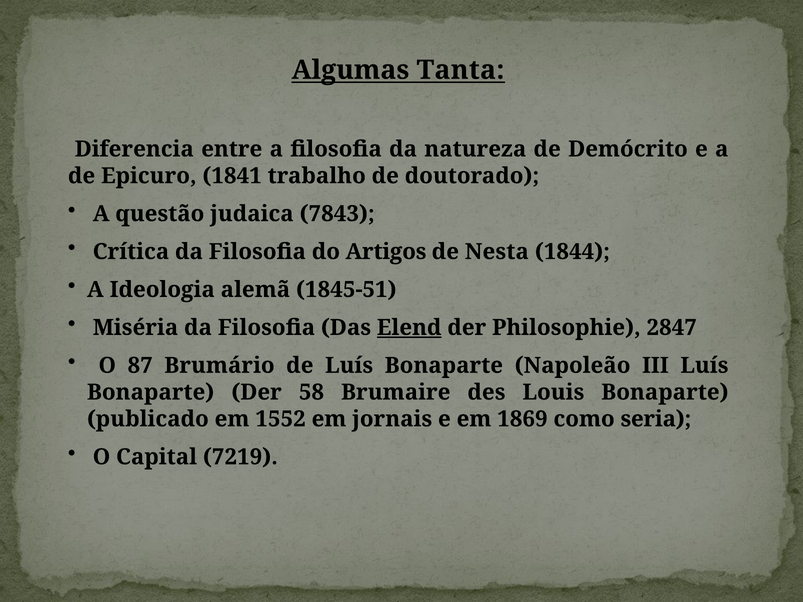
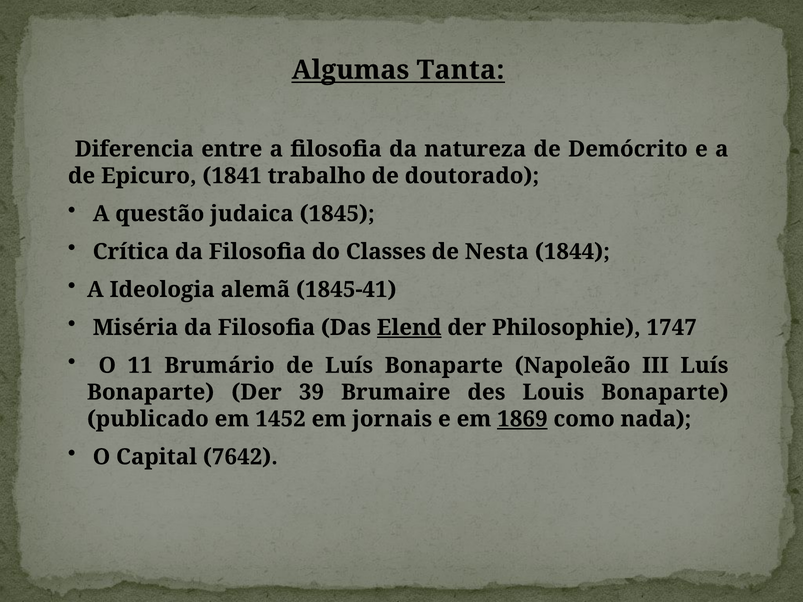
7843: 7843 -> 1845
Artigos: Artigos -> Classes
1845-51: 1845-51 -> 1845-41
2847: 2847 -> 1747
87: 87 -> 11
58: 58 -> 39
1552: 1552 -> 1452
1869 underline: none -> present
seria: seria -> nada
7219: 7219 -> 7642
